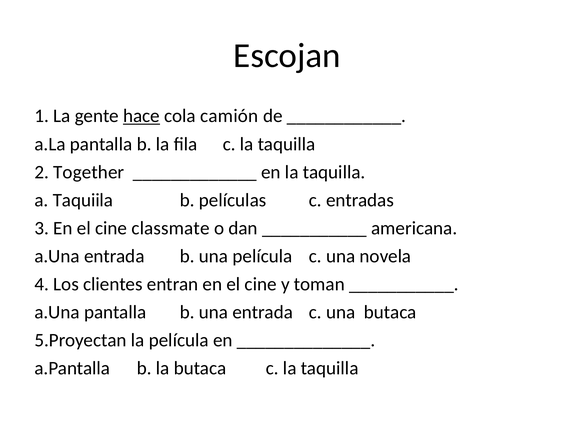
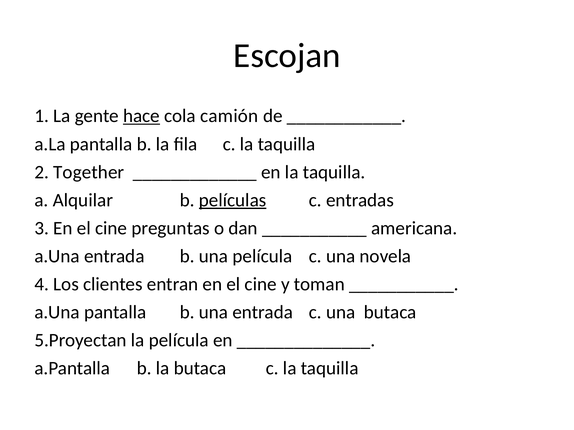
Taquiila: Taquiila -> Alquilar
películas underline: none -> present
classmate: classmate -> preguntas
